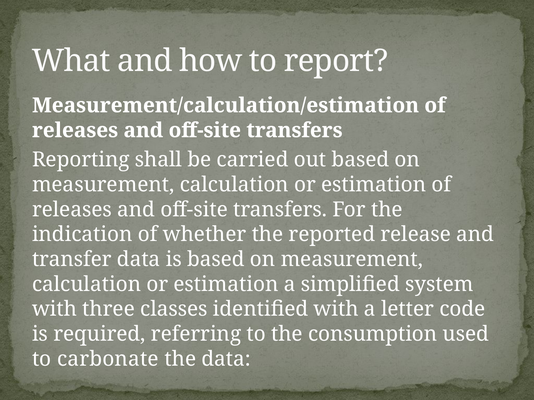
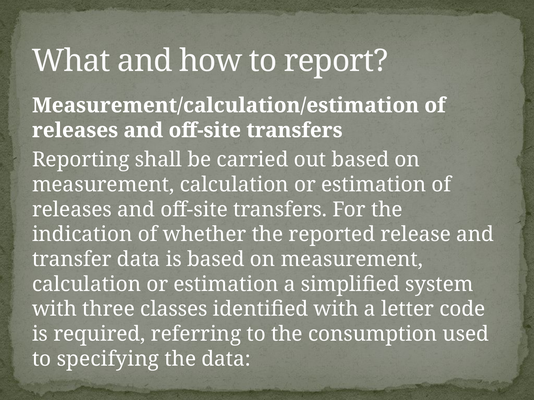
carbonate: carbonate -> specifying
